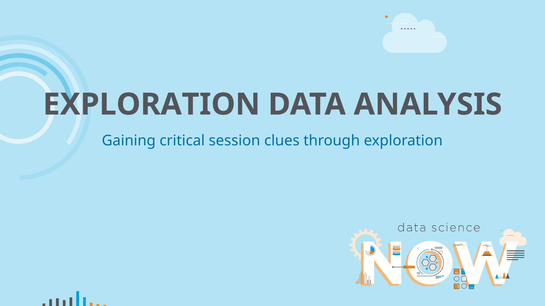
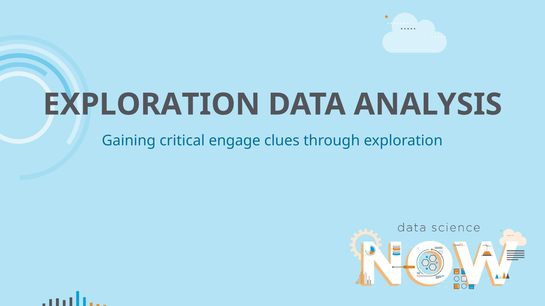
session: session -> engage
